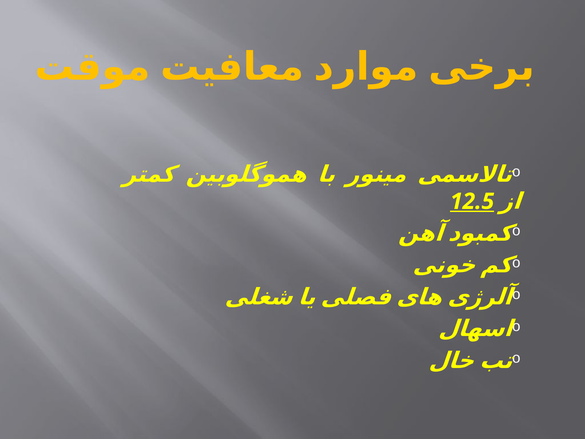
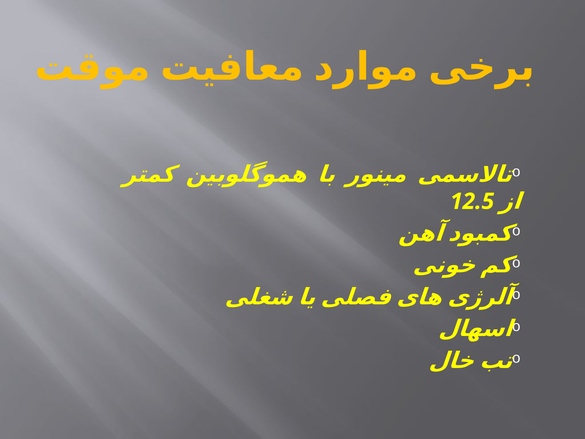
12.5 underline: present -> none
